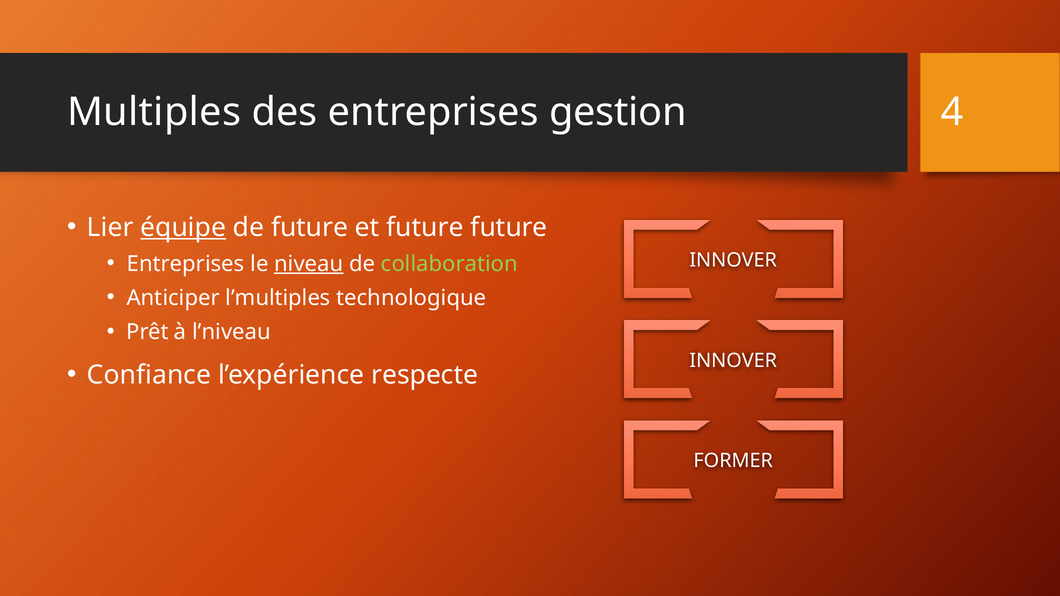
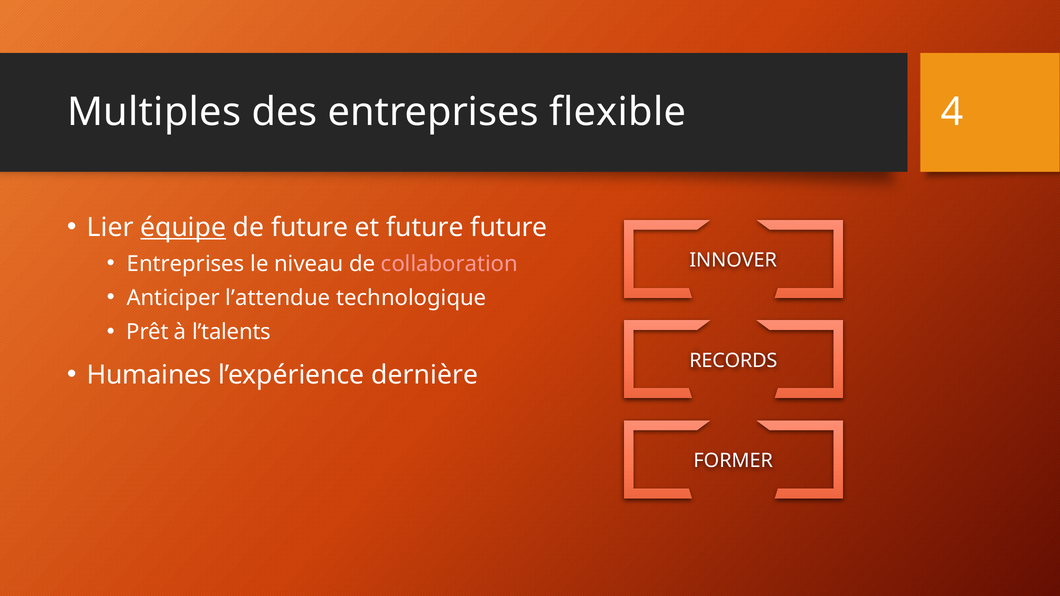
gestion: gestion -> flexible
niveau underline: present -> none
collaboration colour: light green -> pink
l’multiples: l’multiples -> l’attendue
l’niveau: l’niveau -> l’talents
INNOVER at (733, 361): INNOVER -> RECORDS
Confiance: Confiance -> Humaines
respecte: respecte -> dernière
